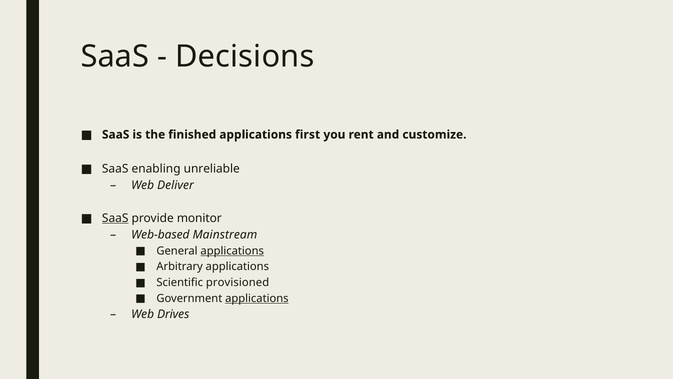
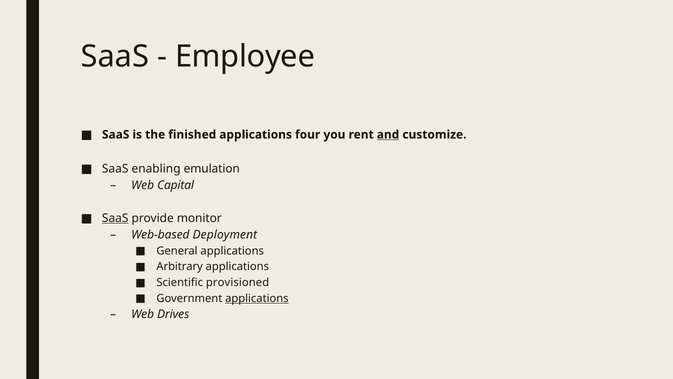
Decisions: Decisions -> Employee
first: first -> four
and underline: none -> present
unreliable: unreliable -> emulation
Deliver: Deliver -> Capital
Mainstream: Mainstream -> Deployment
applications at (232, 251) underline: present -> none
